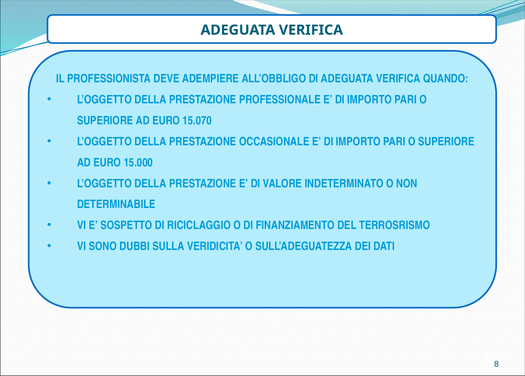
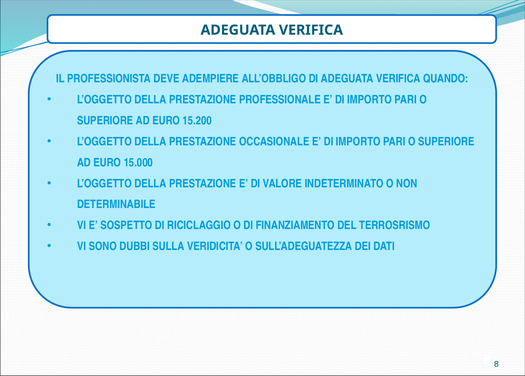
15.070: 15.070 -> 15.200
